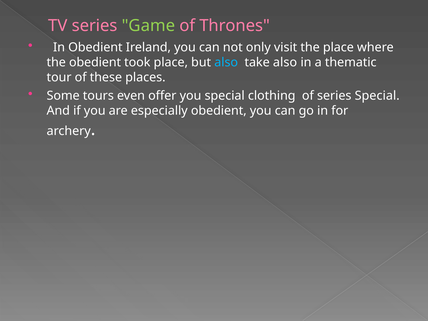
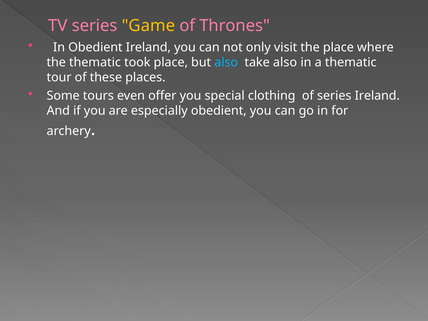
Game colour: light green -> yellow
the obedient: obedient -> thematic
series Special: Special -> Ireland
